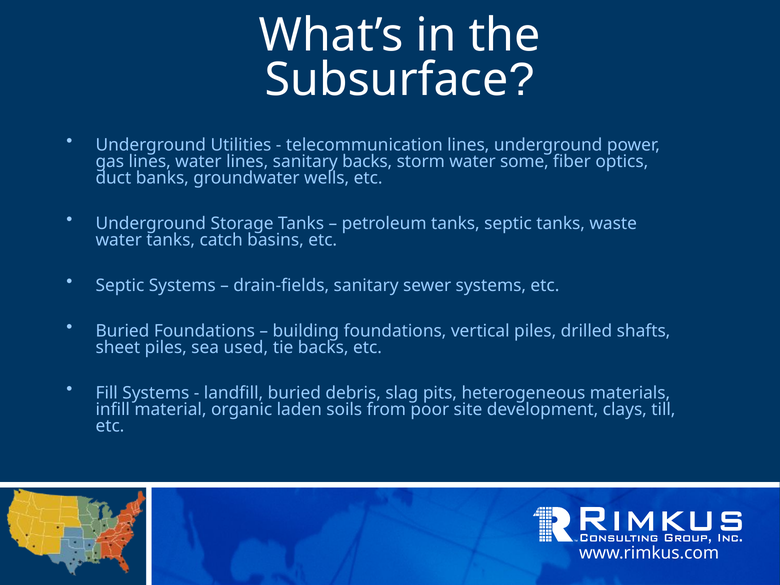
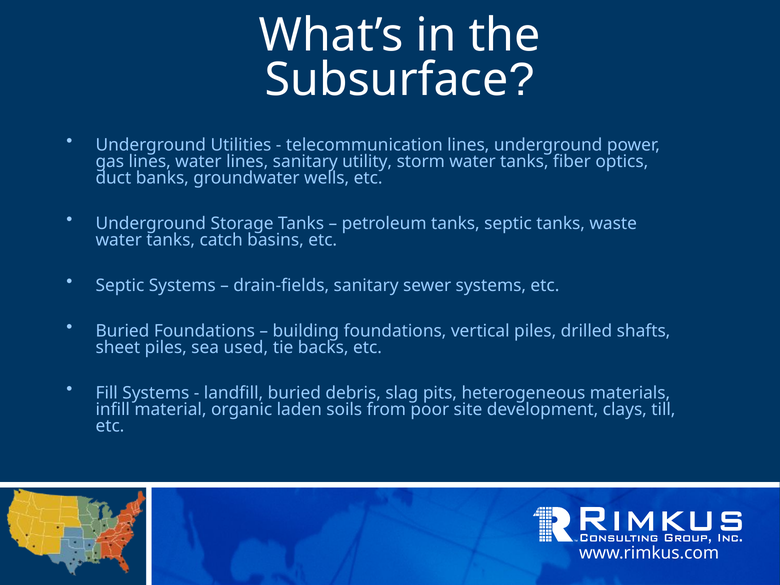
sanitary backs: backs -> utility
storm water some: some -> tanks
